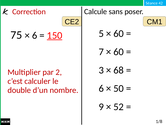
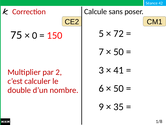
60 at (119, 33): 60 -> 72
6 at (35, 35): 6 -> 0
150 underline: present -> none
60 at (119, 52): 60 -> 50
68: 68 -> 41
52: 52 -> 35
